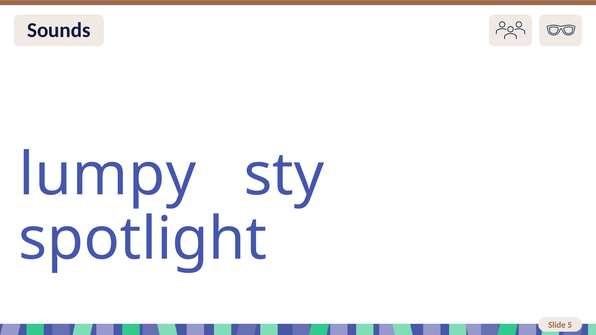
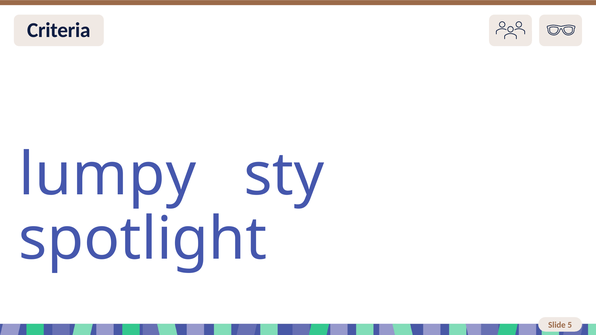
Sounds: Sounds -> Criteria
